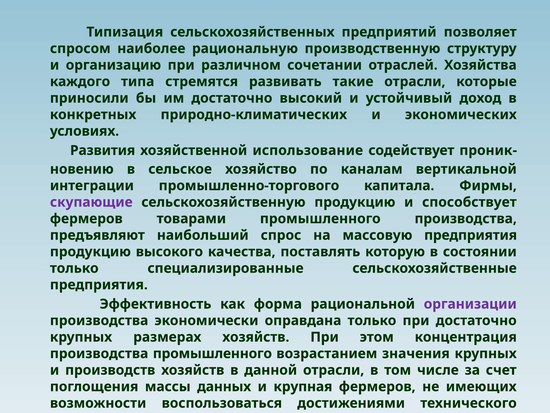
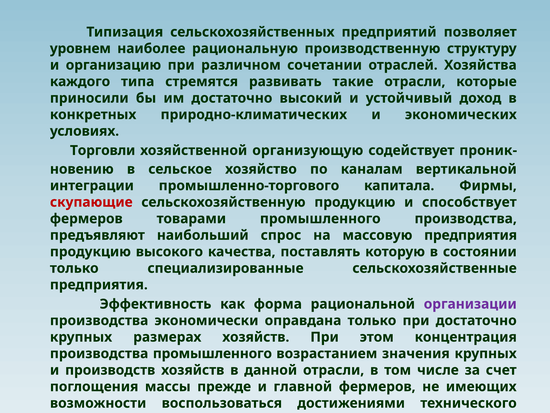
спросом: спросом -> уровнем
Развития: Развития -> Торговли
использование: использование -> организующую
скупающие colour: purple -> red
данных: данных -> прежде
крупная: крупная -> главной
